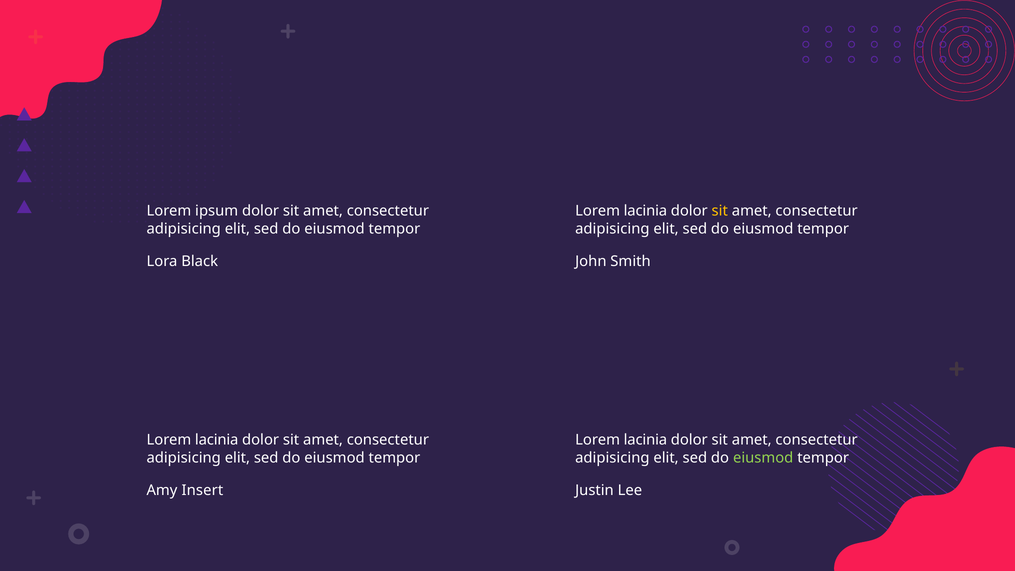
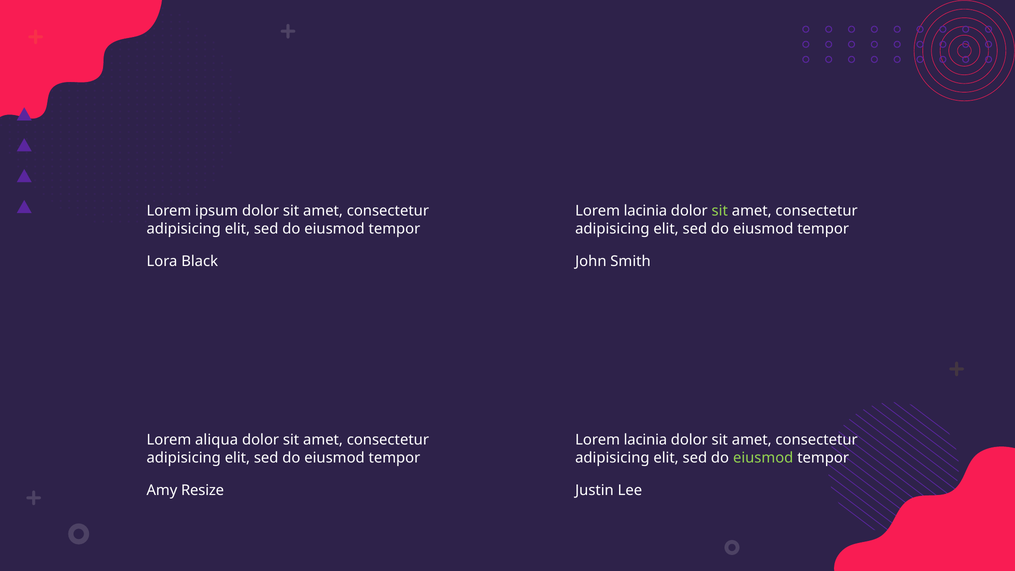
sit at (720, 211) colour: yellow -> light green
lacinia at (217, 440): lacinia -> aliqua
Insert: Insert -> Resize
